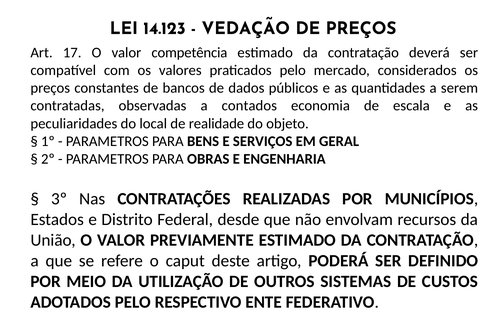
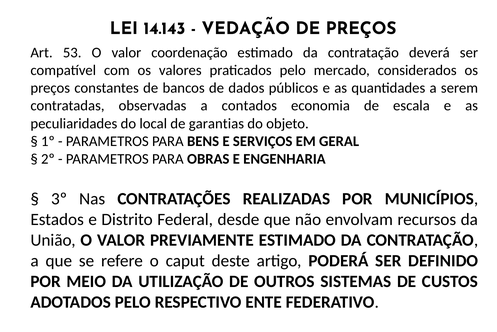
14.123: 14.123 -> 14.143
17: 17 -> 53
competência: competência -> coordenação
realidade: realidade -> garantias
